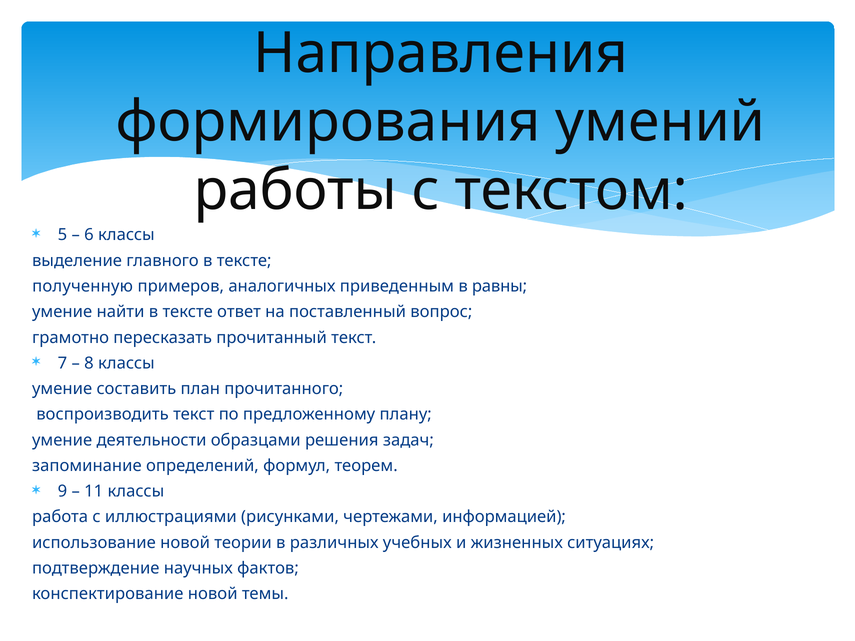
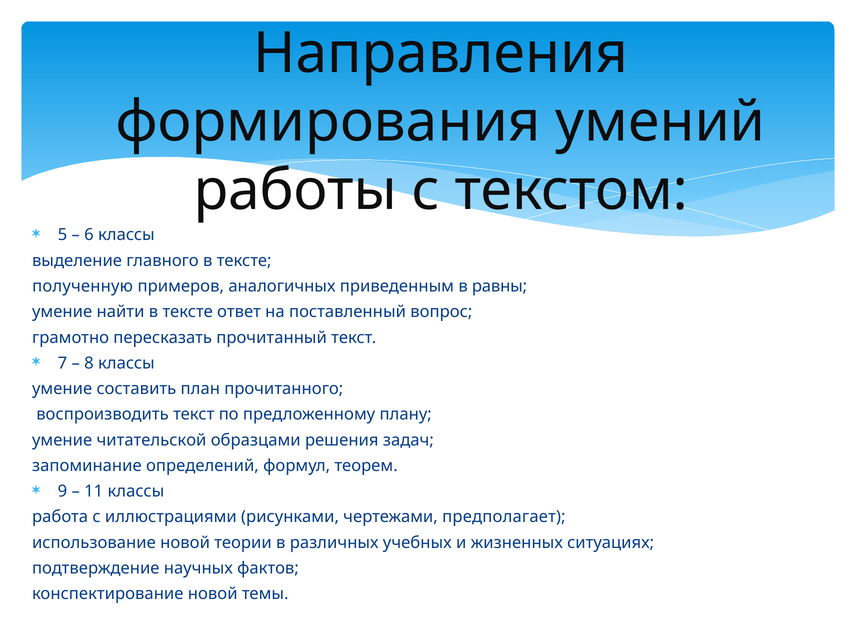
деятельности: деятельности -> читательской
информацией: информацией -> предполагает
